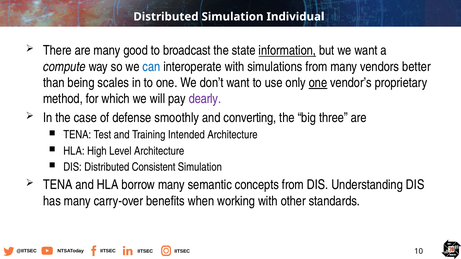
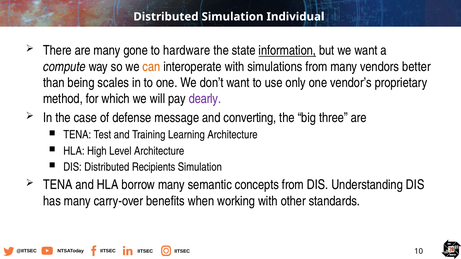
good: good -> gone
broadcast: broadcast -> hardware
can colour: blue -> orange
one at (318, 83) underline: present -> none
smoothly: smoothly -> message
Intended: Intended -> Learning
Consistent: Consistent -> Recipients
